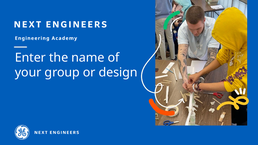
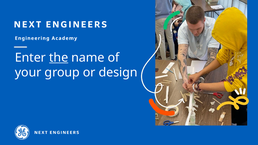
the underline: none -> present
